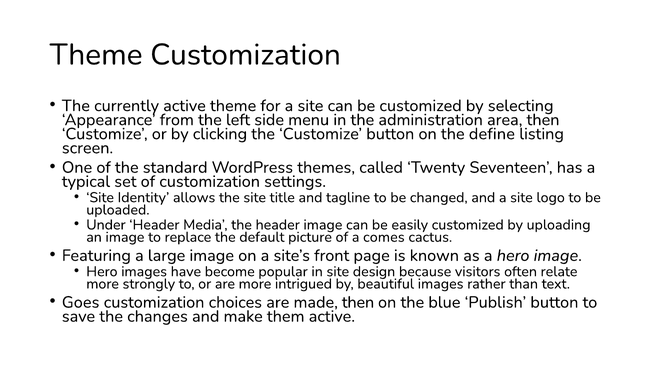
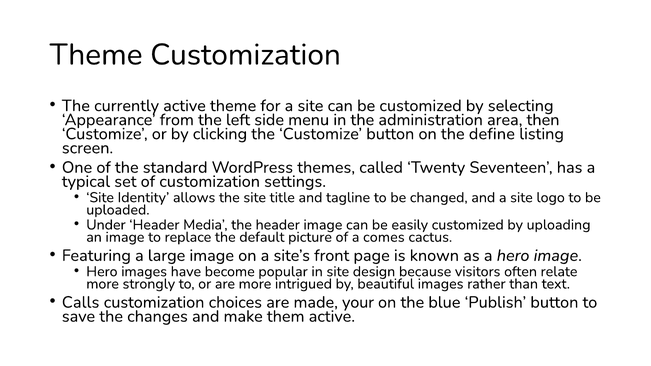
Goes: Goes -> Calls
made then: then -> your
